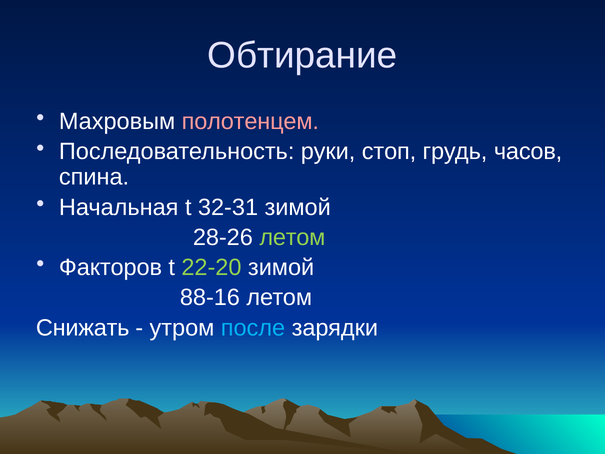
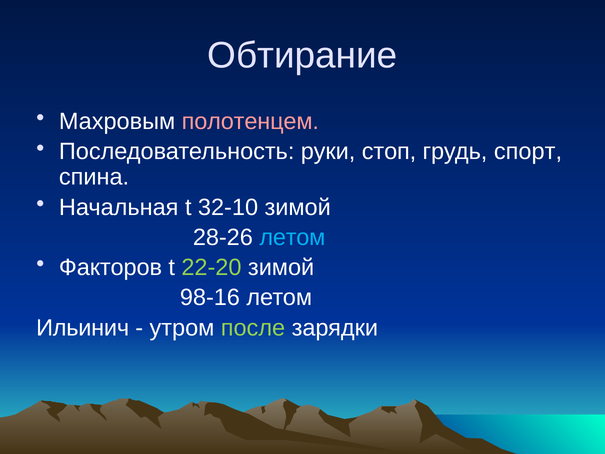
часов: часов -> спорт
32-31: 32-31 -> 32-10
летом at (292, 237) colour: light green -> light blue
88-16: 88-16 -> 98-16
Снижать: Снижать -> Ильинич
после colour: light blue -> light green
